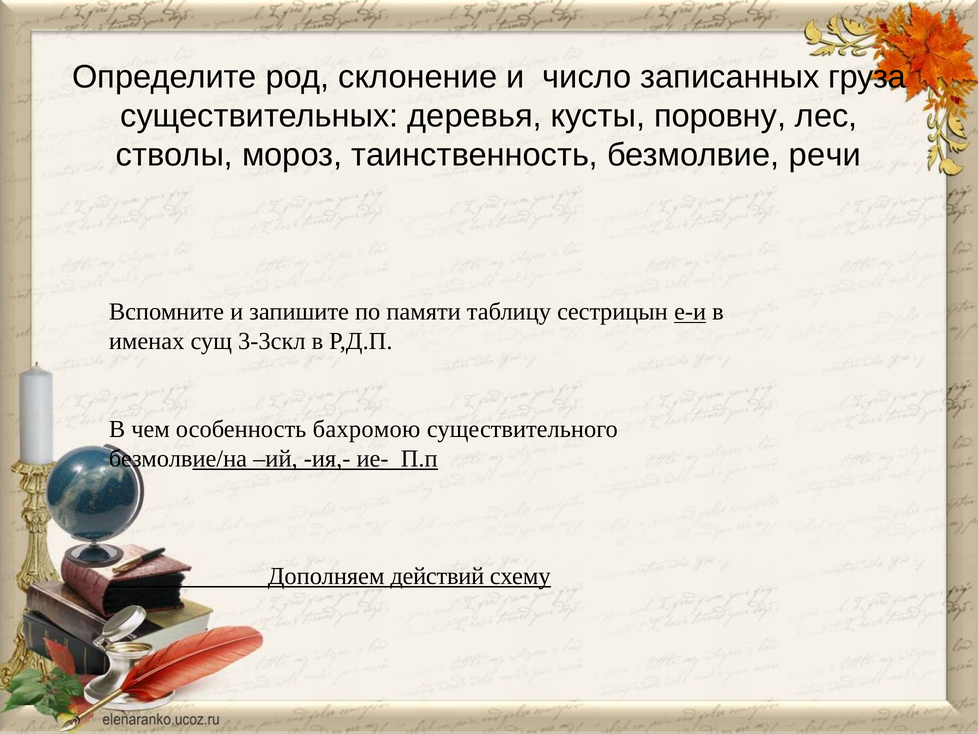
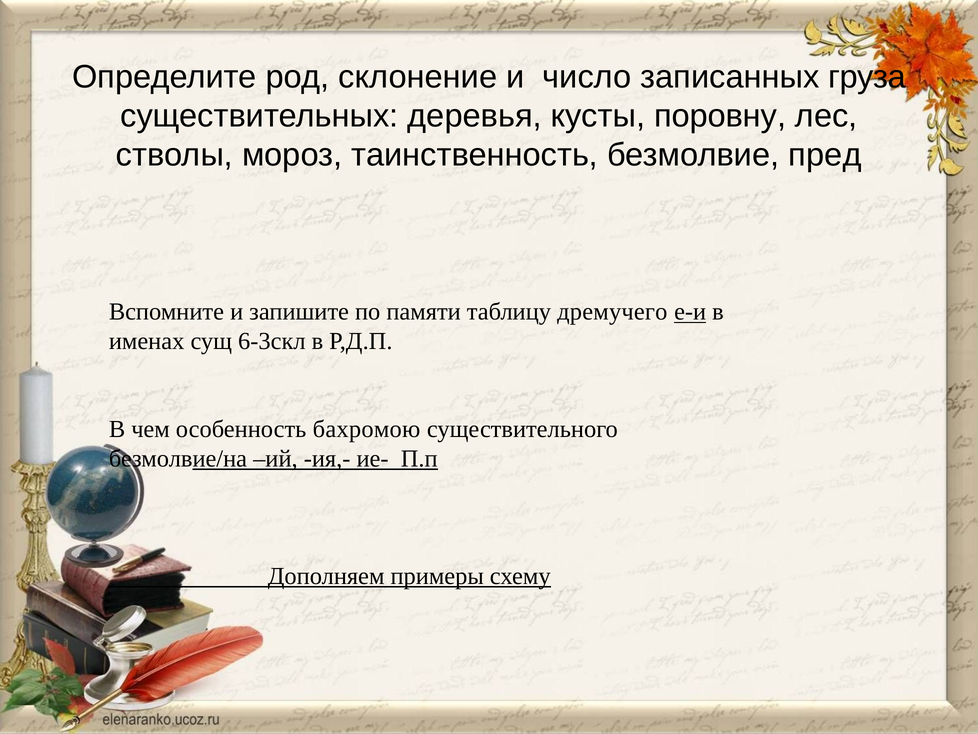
речи: речи -> пред
сестрицын: сестрицын -> дремучего
3-3скл: 3-3скл -> 6-3скл
действий: действий -> примеры
